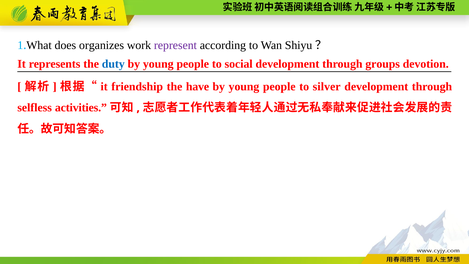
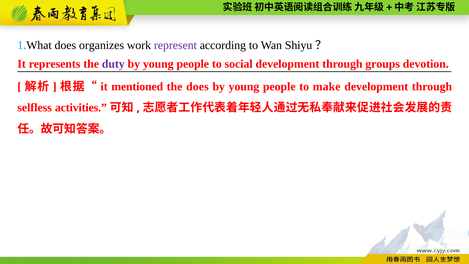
duty colour: blue -> purple
friendship: friendship -> mentioned
the have: have -> does
silver: silver -> make
